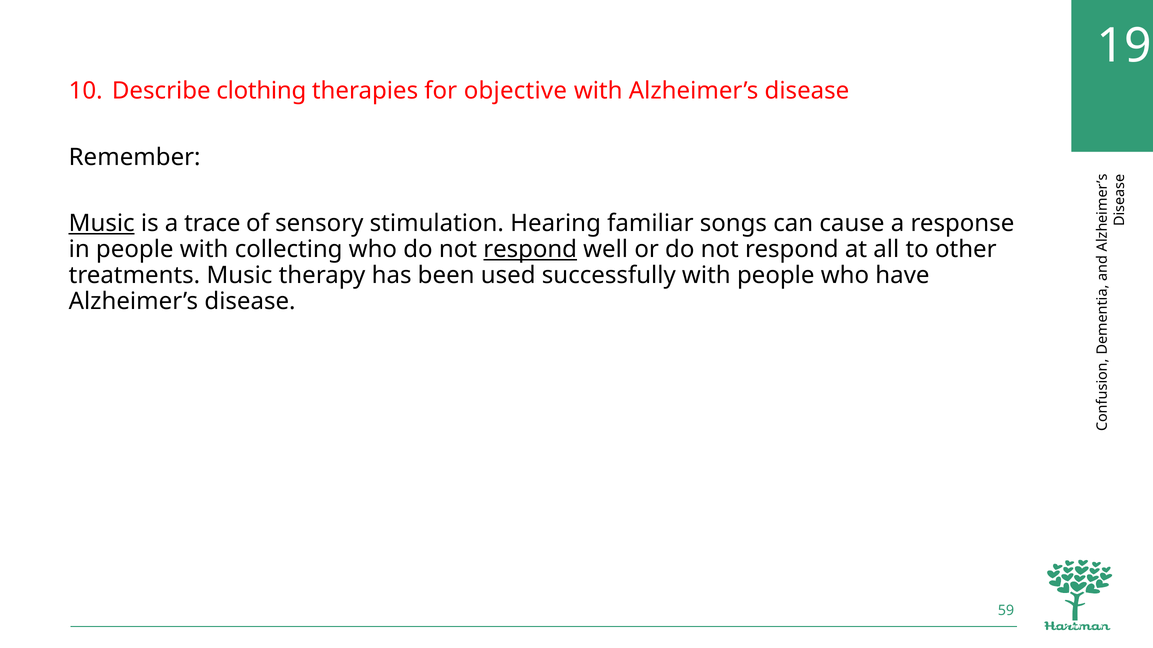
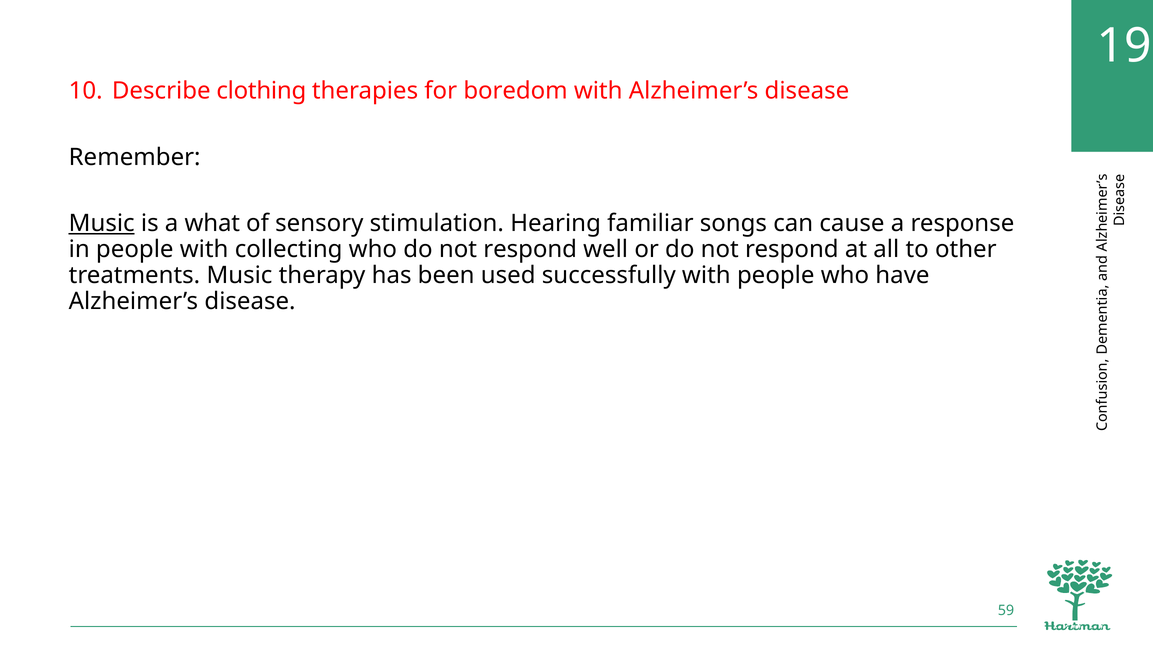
objective: objective -> boredom
trace: trace -> what
respond at (530, 250) underline: present -> none
